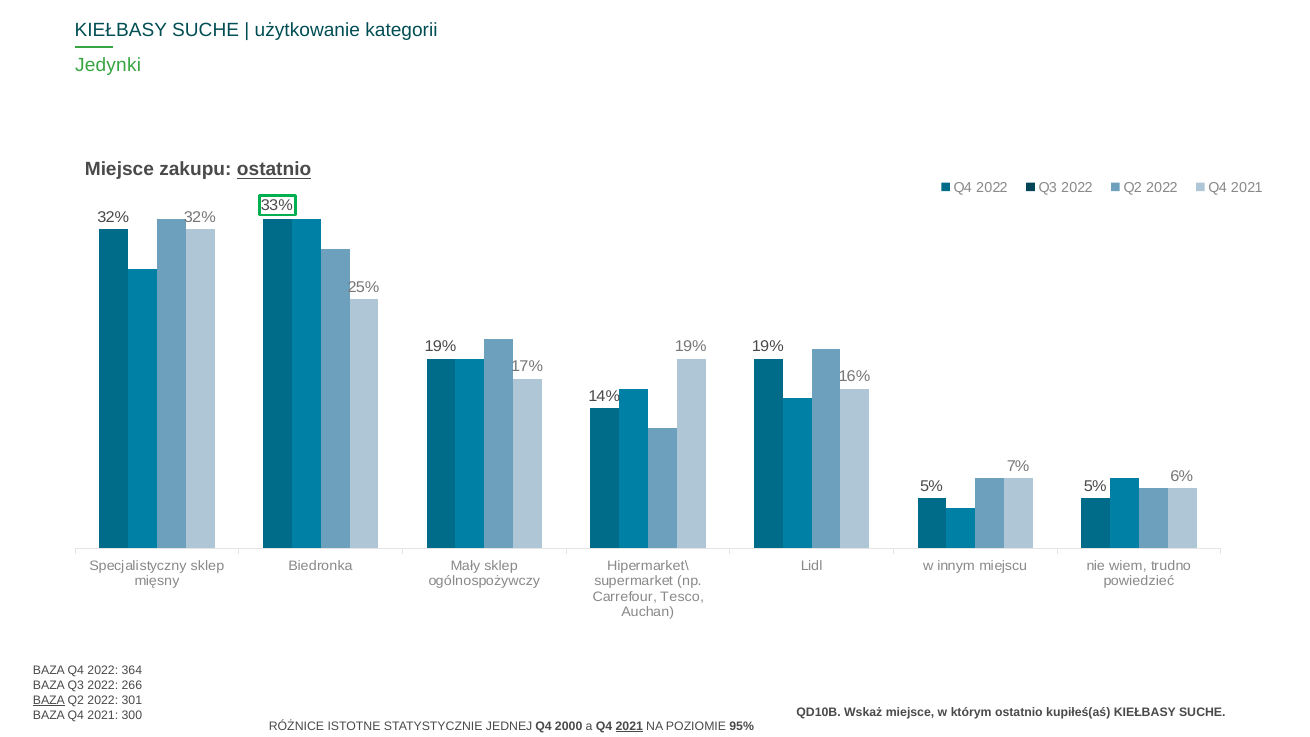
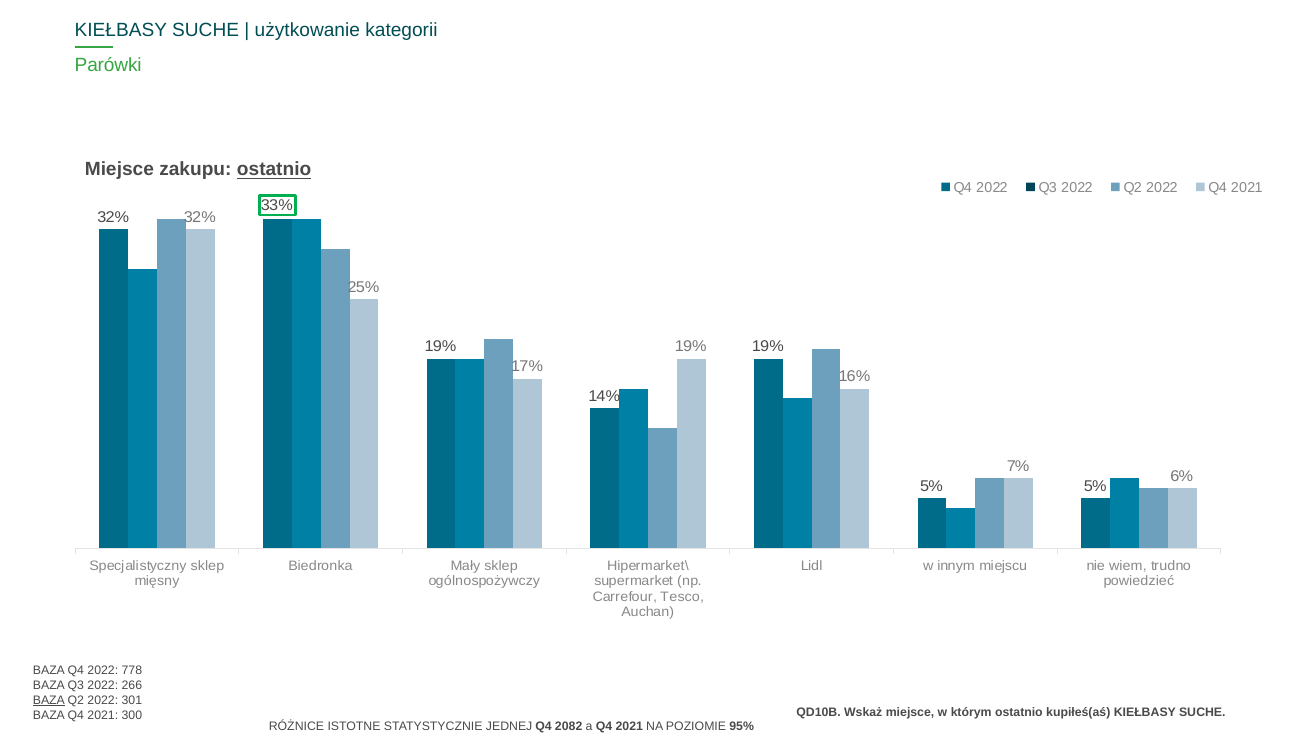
Jedynki: Jedynki -> Parówki
364: 364 -> 778
2000: 2000 -> 2082
2021 at (629, 726) underline: present -> none
